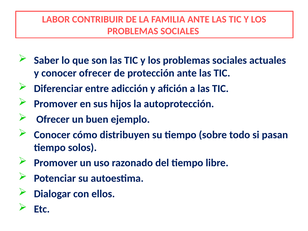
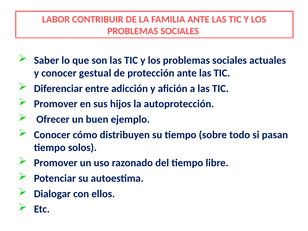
conocer ofrecer: ofrecer -> gestual
